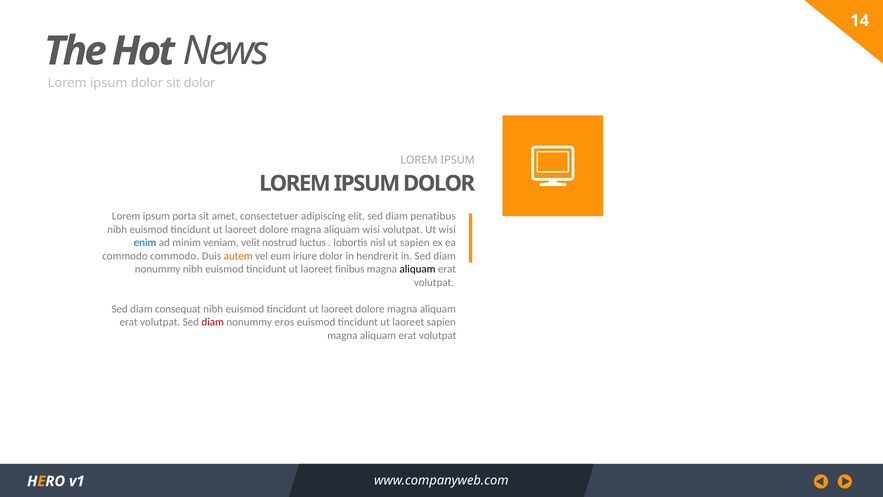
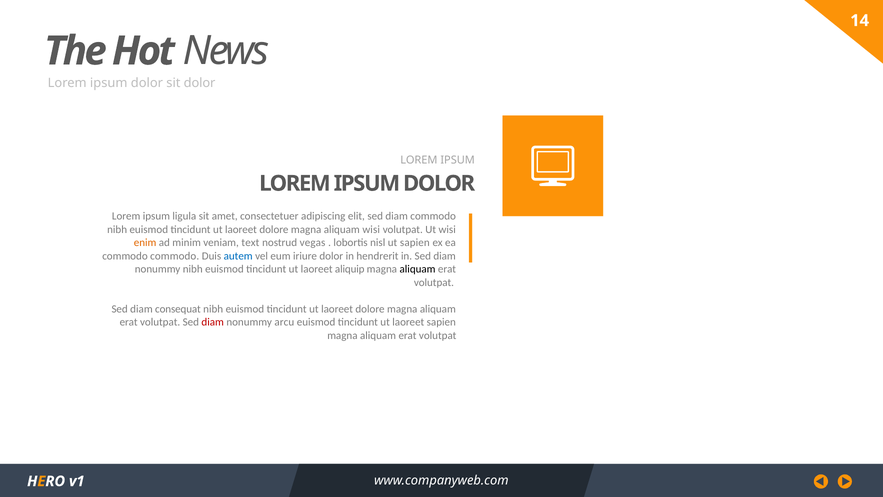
porta: porta -> ligula
diam penatibus: penatibus -> commodo
enim colour: blue -> orange
velit: velit -> text
luctus: luctus -> vegas
autem colour: orange -> blue
finibus: finibus -> aliquip
eros: eros -> arcu
